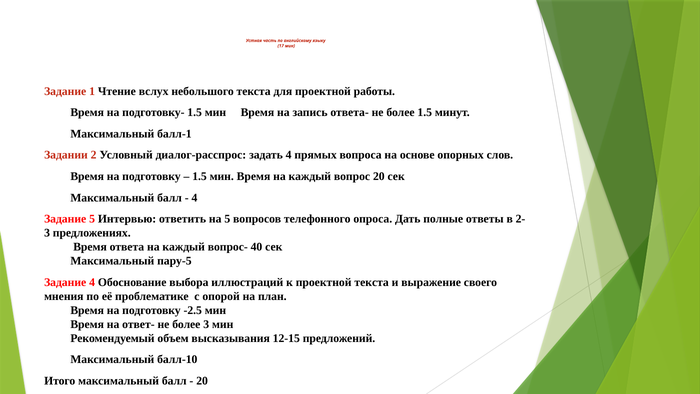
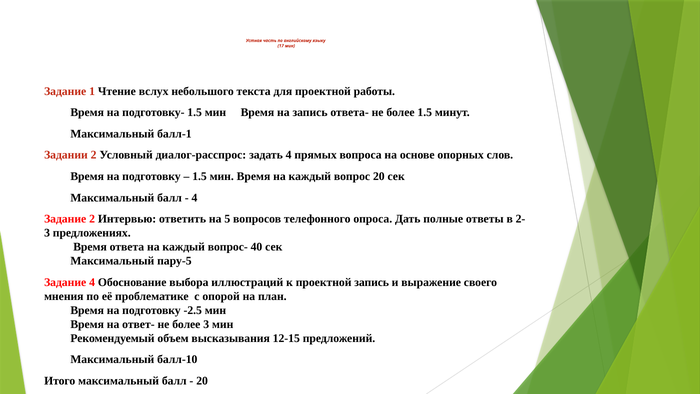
Задание 5: 5 -> 2
проектной текста: текста -> запись
